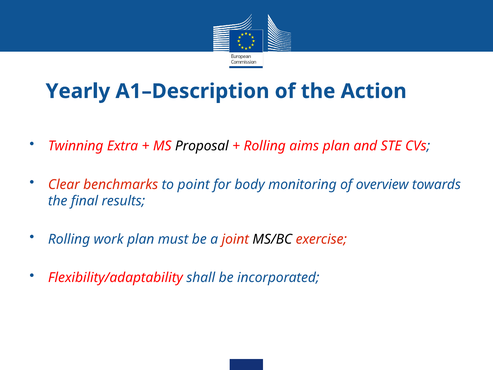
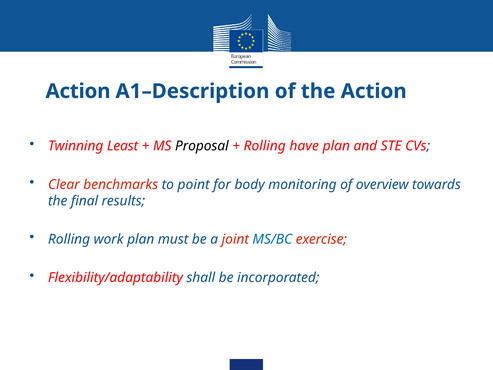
Yearly at (78, 91): Yearly -> Action
Extra: Extra -> Least
aims: aims -> have
MS/BC colour: black -> blue
